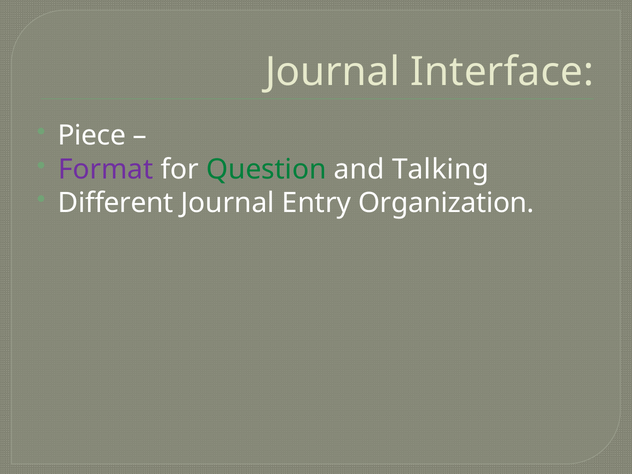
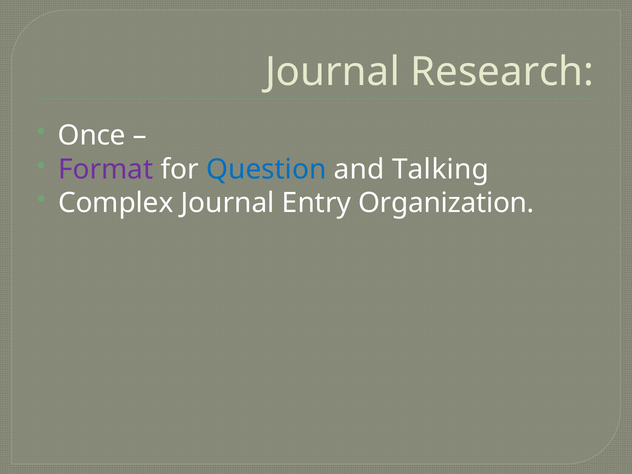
Interface: Interface -> Research
Piece: Piece -> Once
Question colour: green -> blue
Different: Different -> Complex
